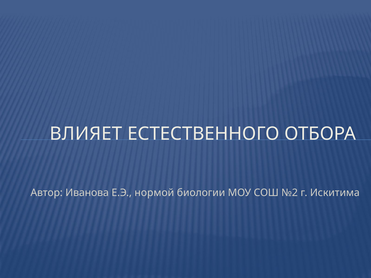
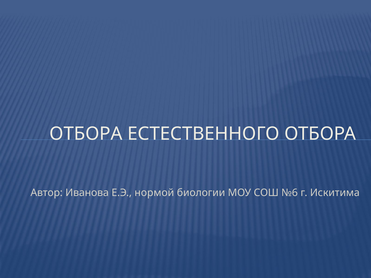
ВЛИЯЕТ at (86, 134): ВЛИЯЕТ -> ОТБОРА
№2: №2 -> №6
